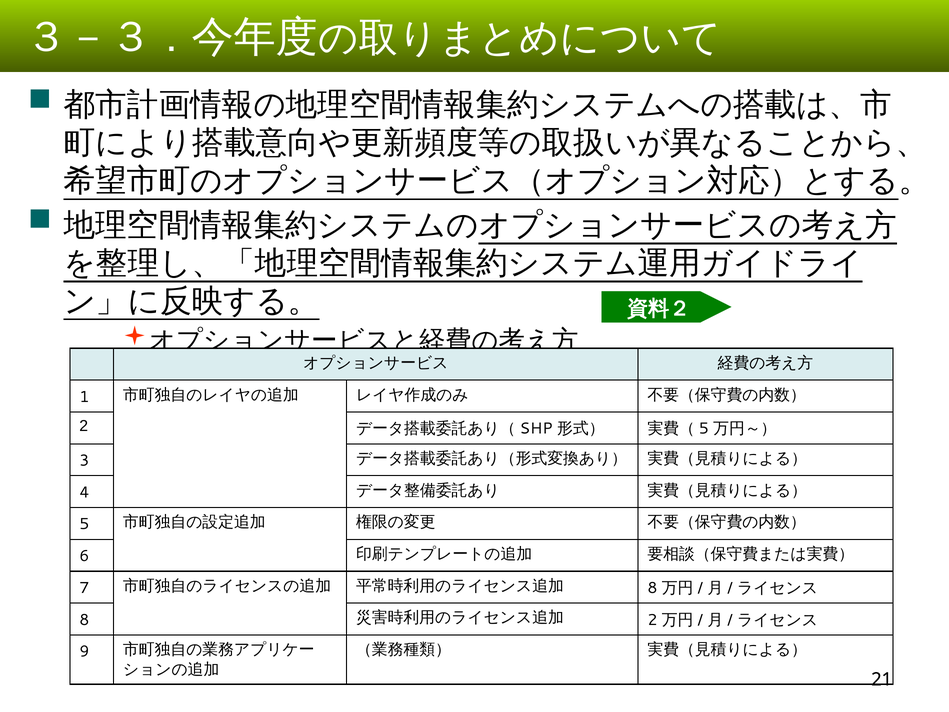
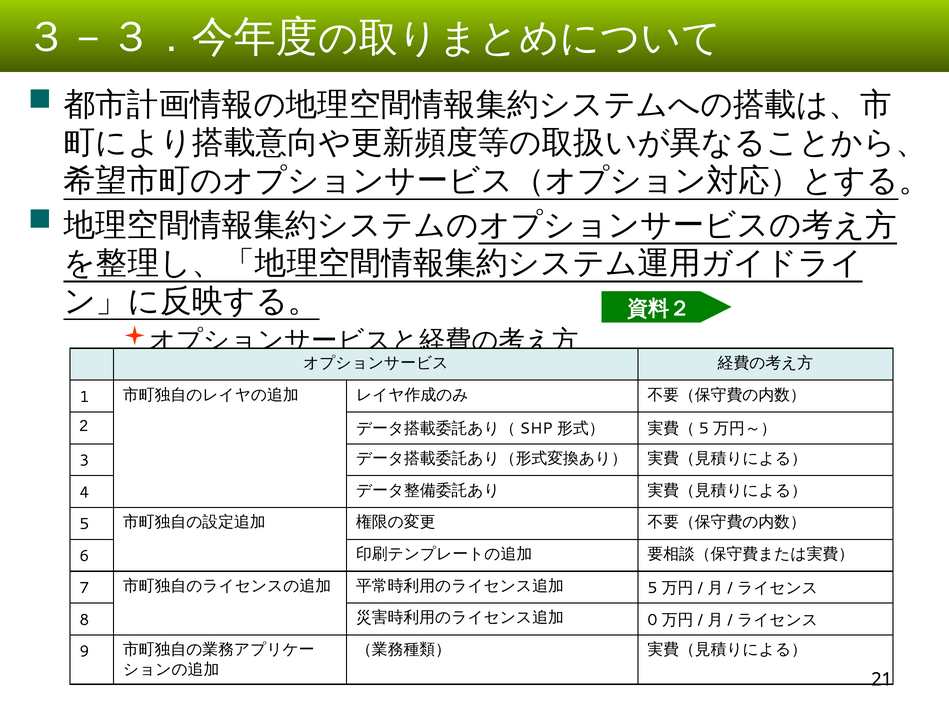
8 at (652, 588): 8 -> 5
2 at (652, 620): 2 -> 0
